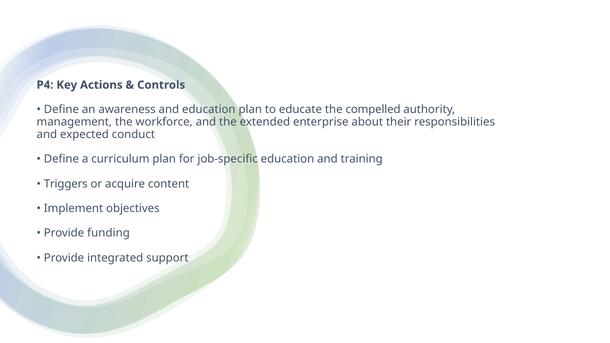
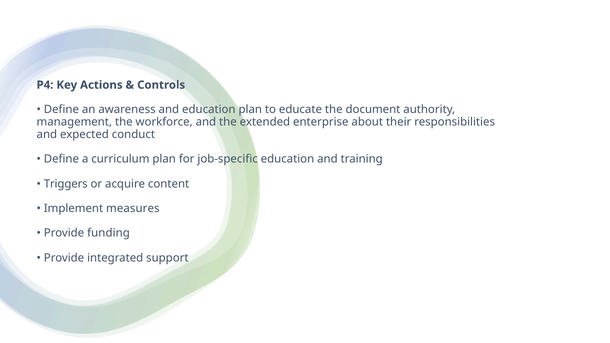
compelled: compelled -> document
objectives: objectives -> measures
